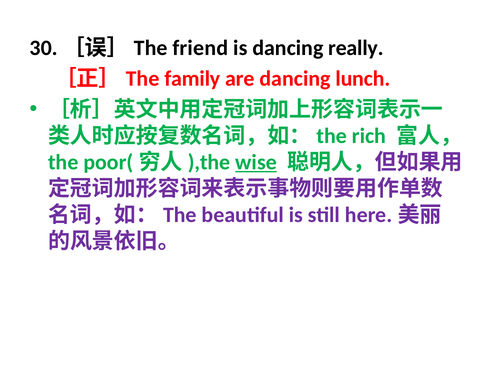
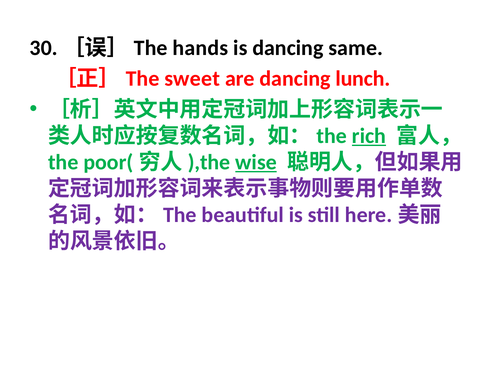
friend: friend -> hands
really: really -> same
family: family -> sweet
rich underline: none -> present
